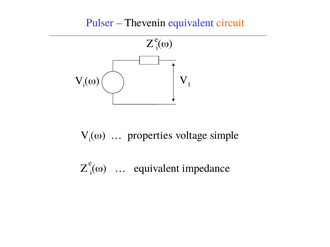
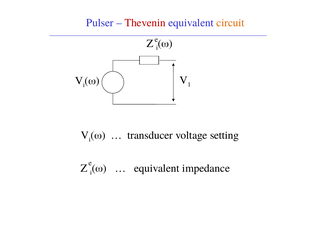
Thevenin colour: black -> red
properties: properties -> transducer
simple: simple -> setting
